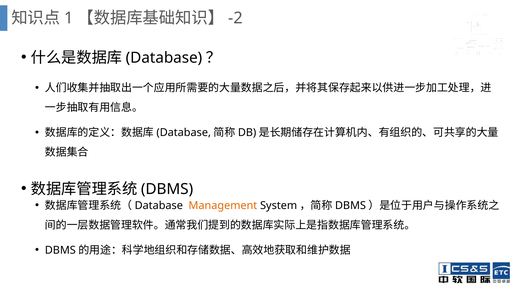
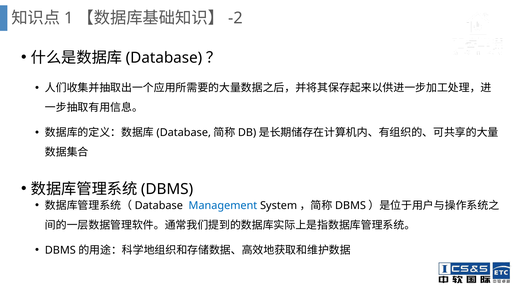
Management colour: orange -> blue
